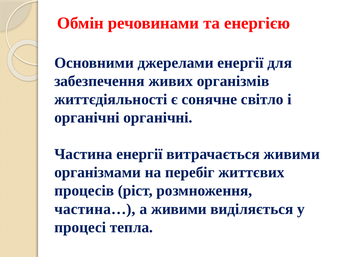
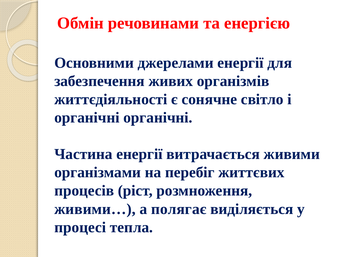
частина…: частина… -> живими…
а живими: живими -> полягає
